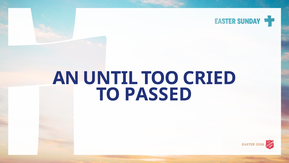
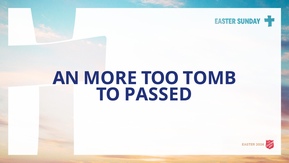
UNTIL: UNTIL -> MORE
CRIED: CRIED -> TOMB
